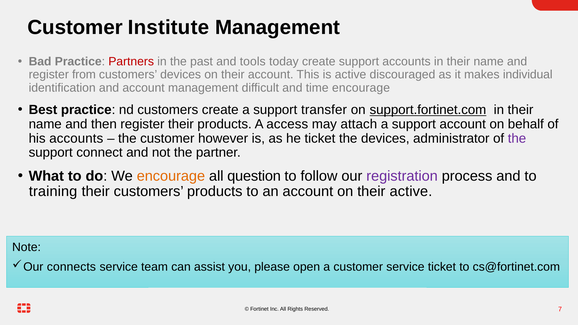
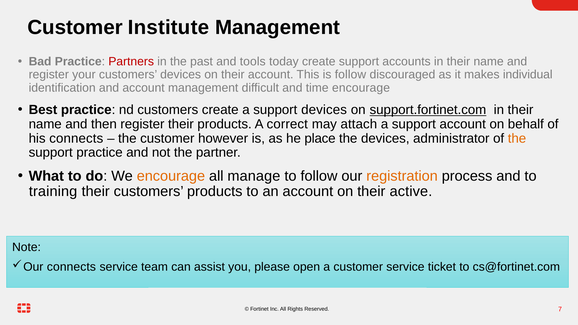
from: from -> your
is active: active -> follow
support transfer: transfer -> devices
access: access -> correct
his accounts: accounts -> connects
he ticket: ticket -> place
the at (517, 138) colour: purple -> orange
support connect: connect -> practice
question: question -> manage
registration colour: purple -> orange
